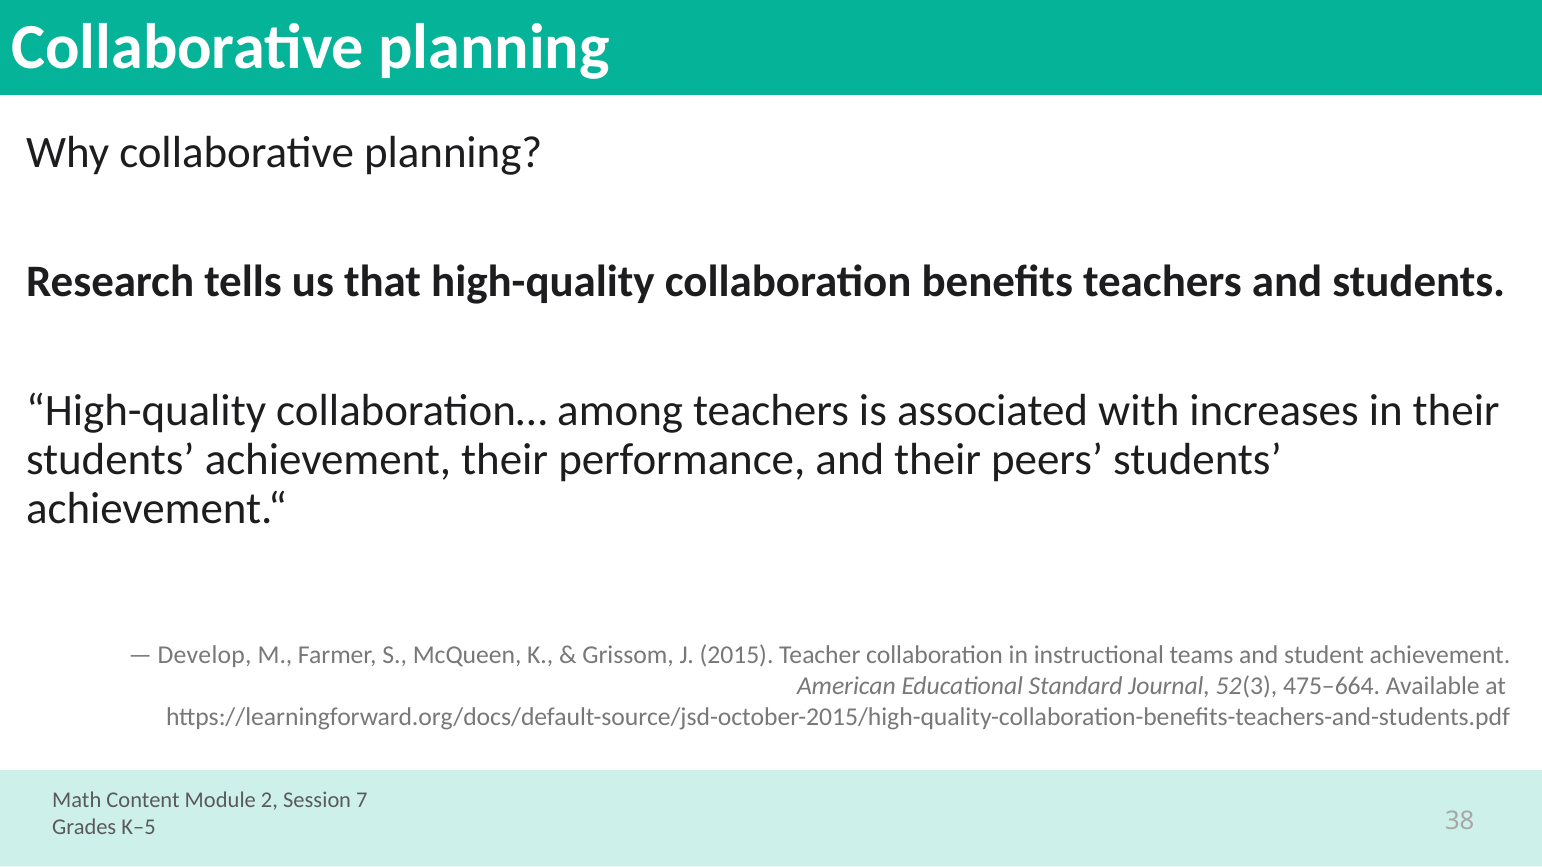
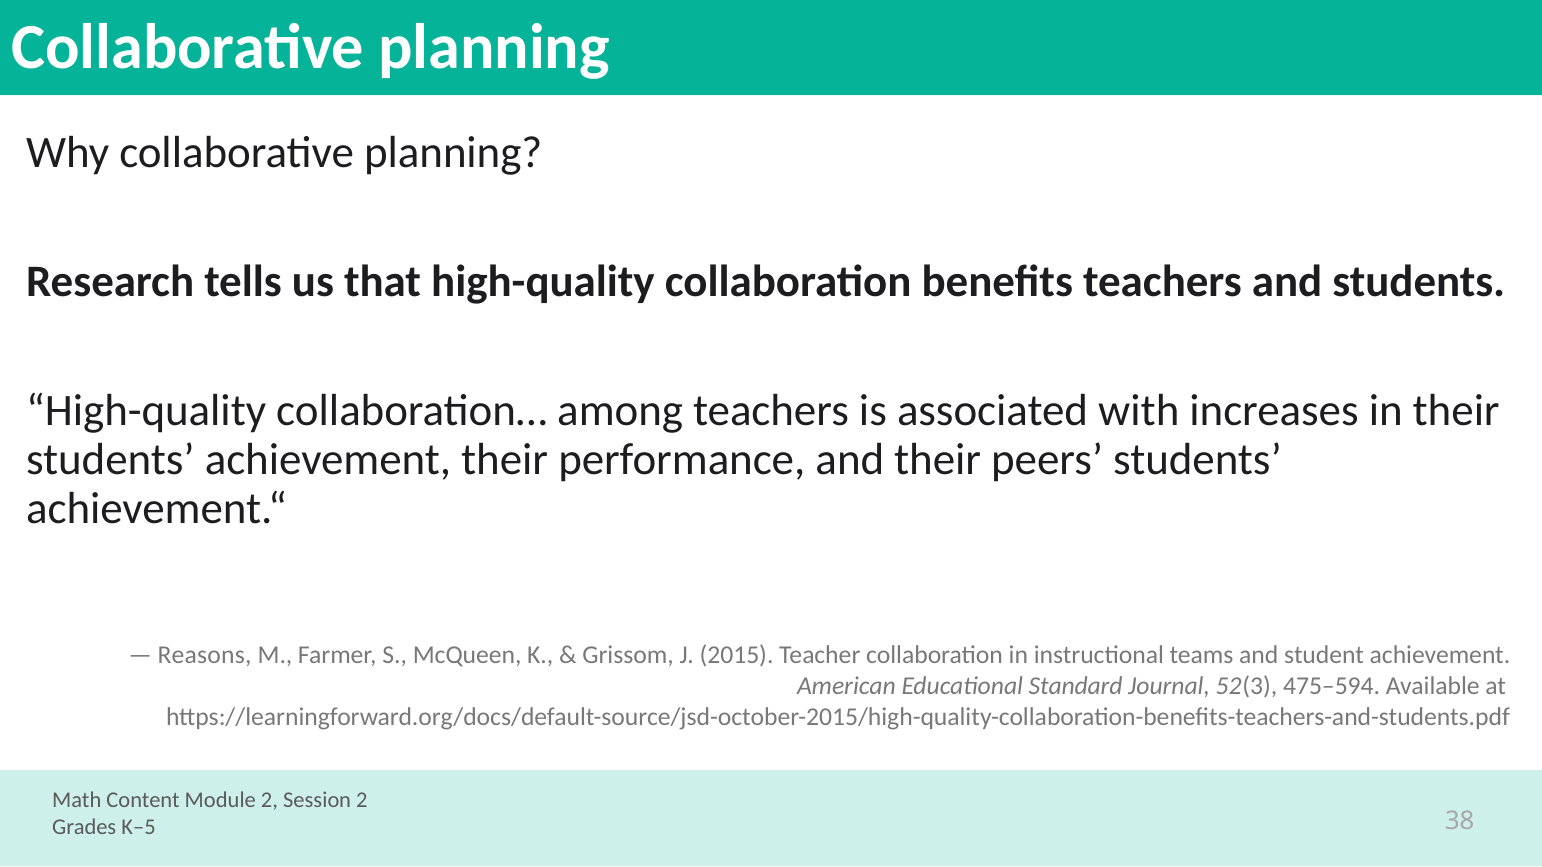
Develop: Develop -> Reasons
475–664: 475–664 -> 475–594
Session 7: 7 -> 2
